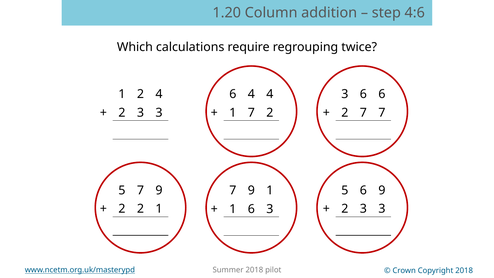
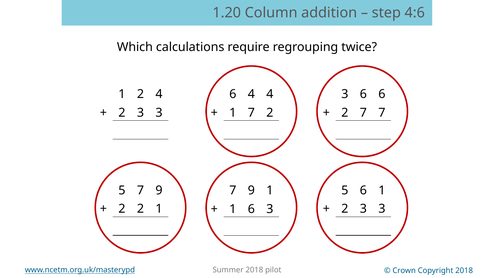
6 9: 9 -> 1
